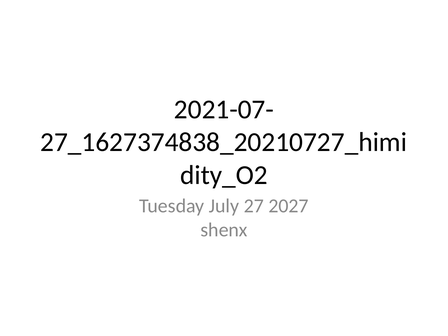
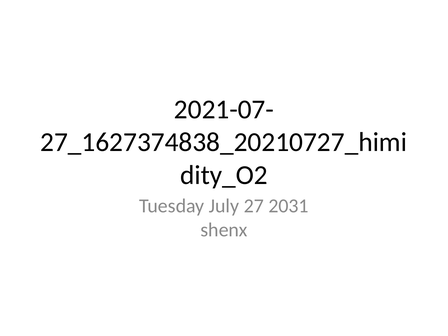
2027: 2027 -> 2031
